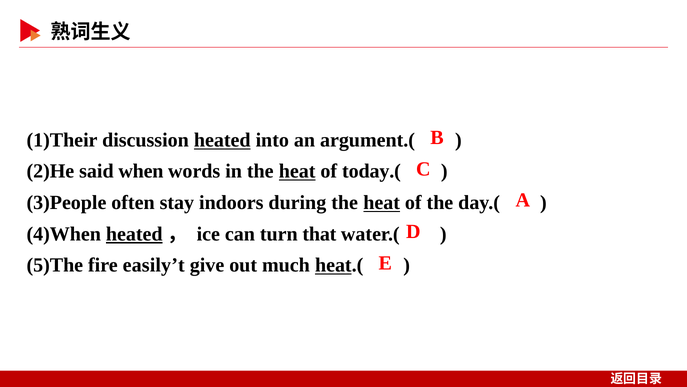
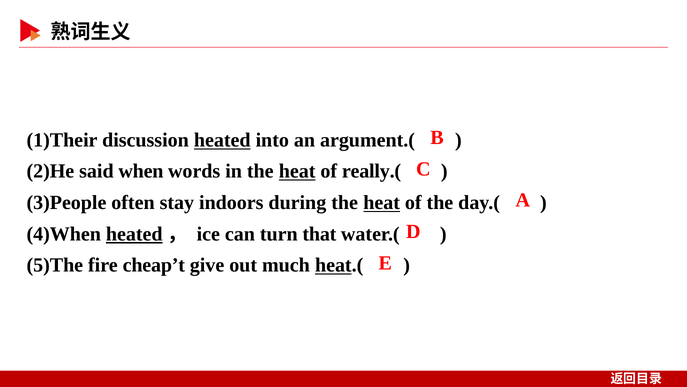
today.(: today.( -> really.(
easily’t: easily’t -> cheap’t
